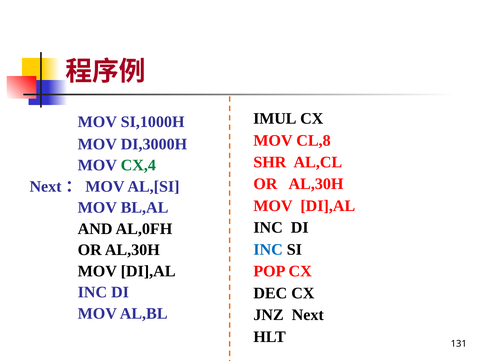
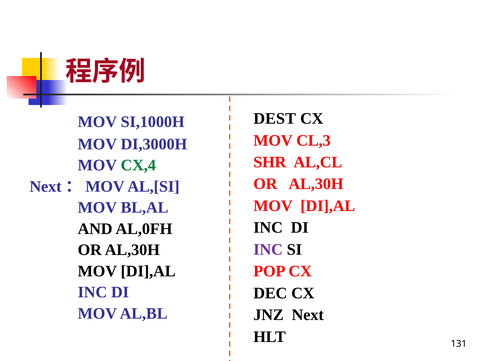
IMUL: IMUL -> DEST
CL,8: CL,8 -> CL,3
INC at (268, 250) colour: blue -> purple
